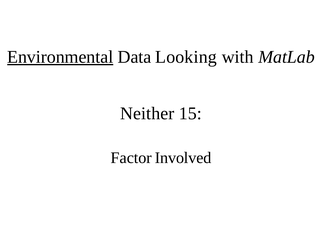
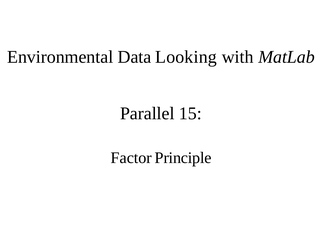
Environmental underline: present -> none
Neither: Neither -> Parallel
Involved: Involved -> Principle
